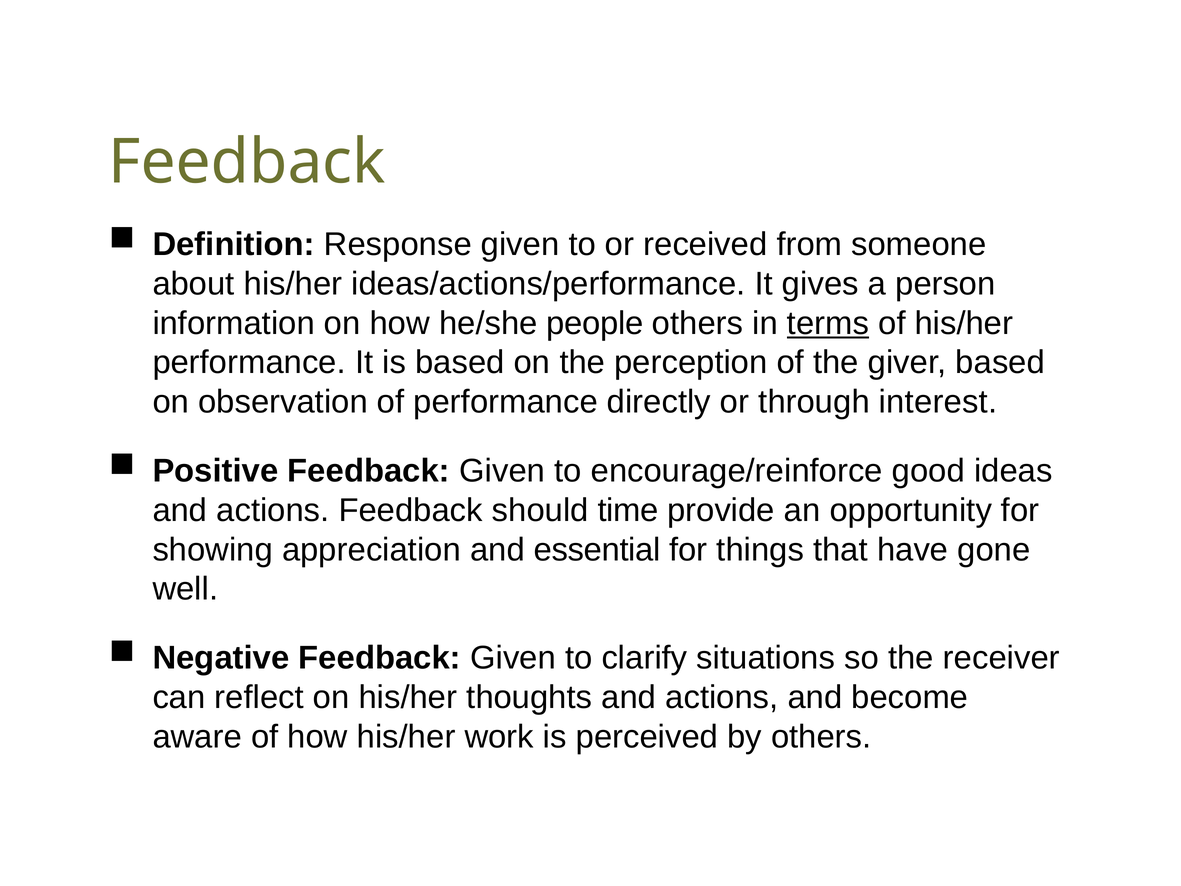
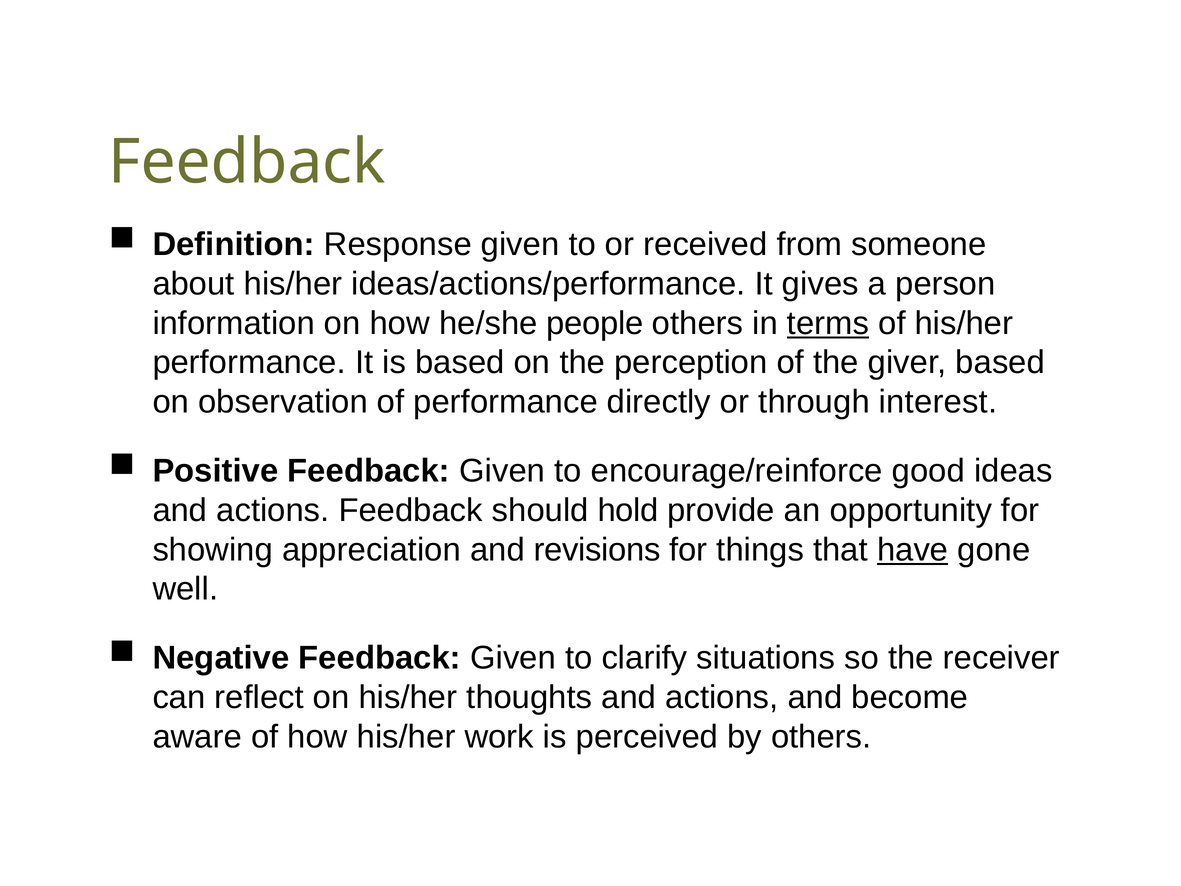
time: time -> hold
essential: essential -> revisions
have underline: none -> present
